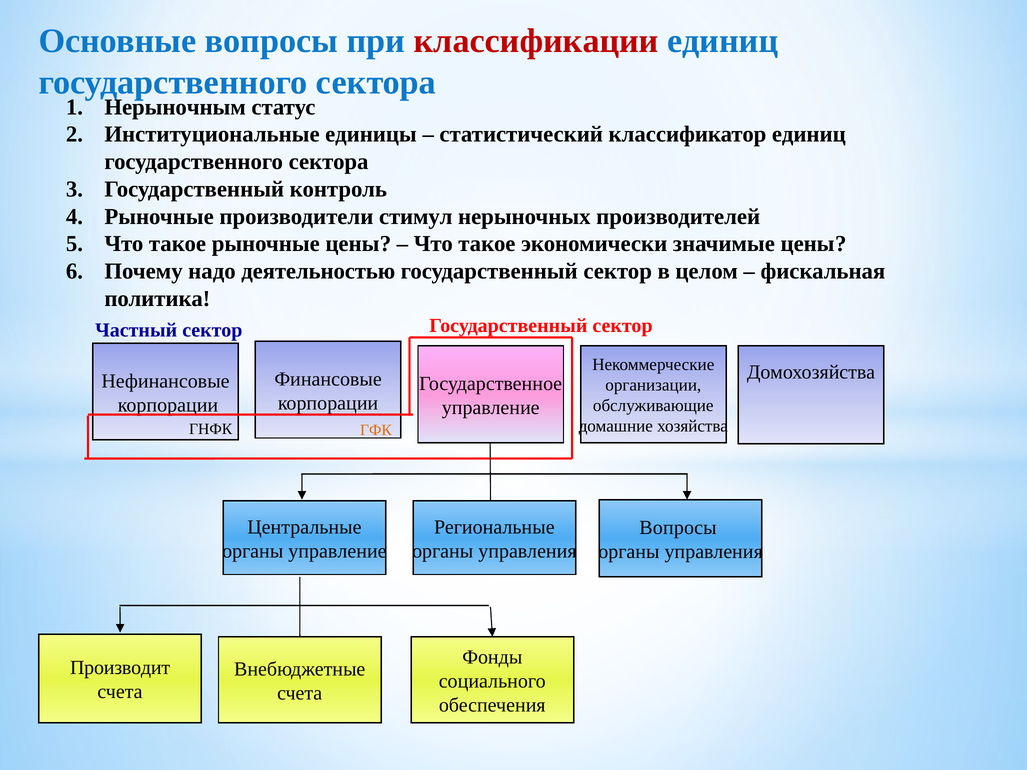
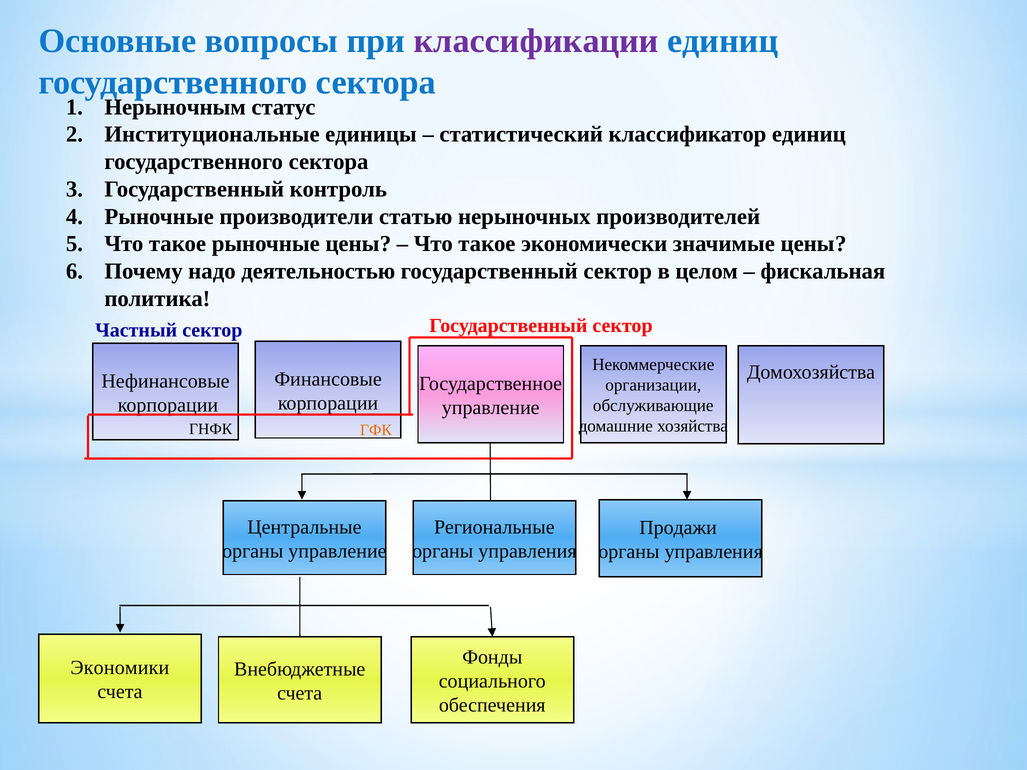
классификации colour: red -> purple
стимул: стимул -> статью
Вопросы at (678, 528): Вопросы -> Продажи
Производит: Производит -> Экономики
